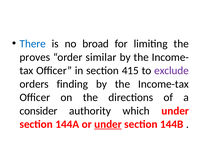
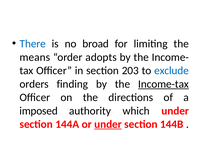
proves: proves -> means
similar: similar -> adopts
415: 415 -> 203
exclude colour: purple -> blue
Income-tax underline: none -> present
consider: consider -> imposed
